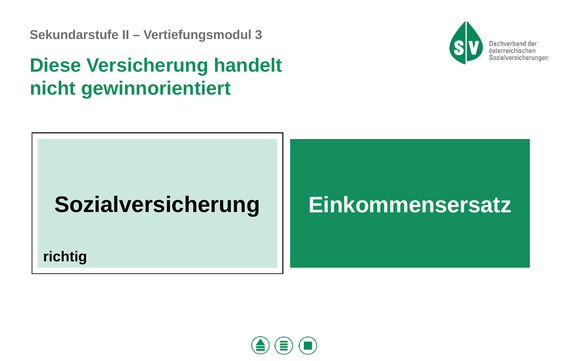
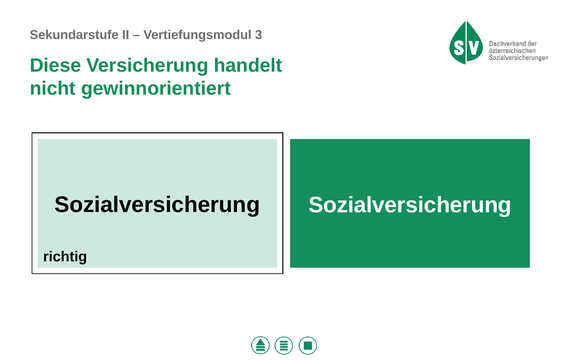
Sozialversicherung Einkommensersatz: Einkommensersatz -> Sozialversicherung
